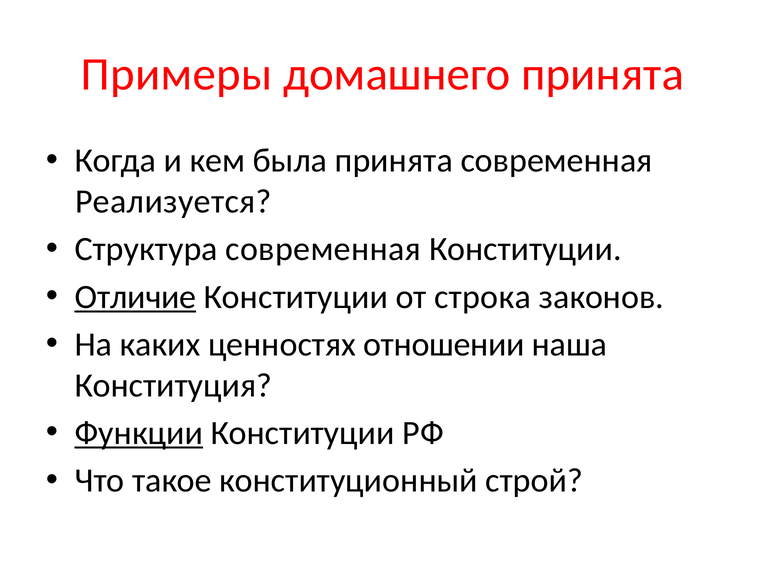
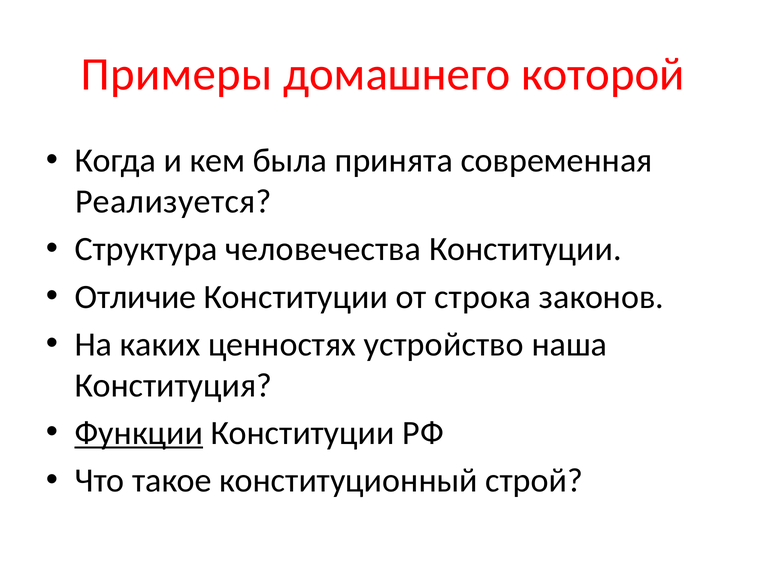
домашнего принята: принята -> которой
Структура современная: современная -> человечества
Отличие underline: present -> none
отношении: отношении -> устройство
